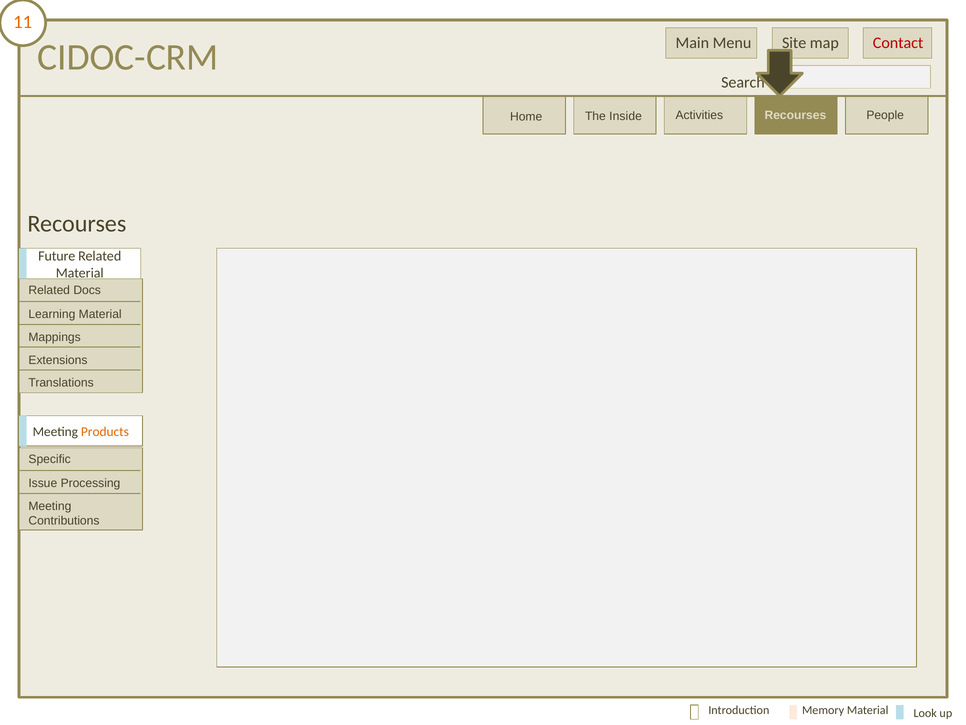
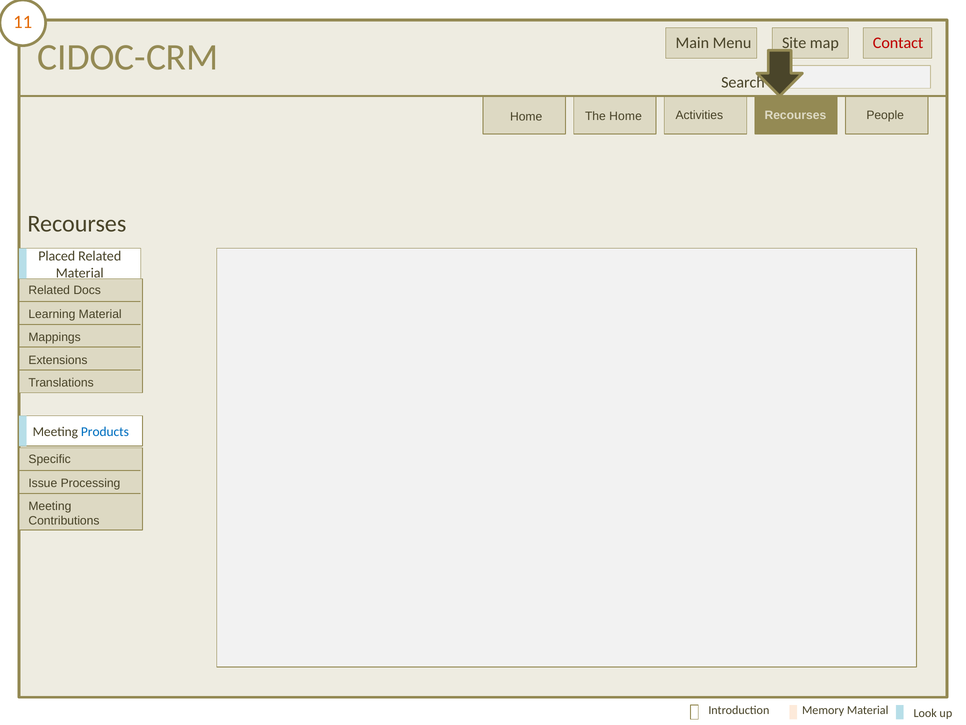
The Inside: Inside -> Home
Future: Future -> Placed
Products colour: orange -> blue
